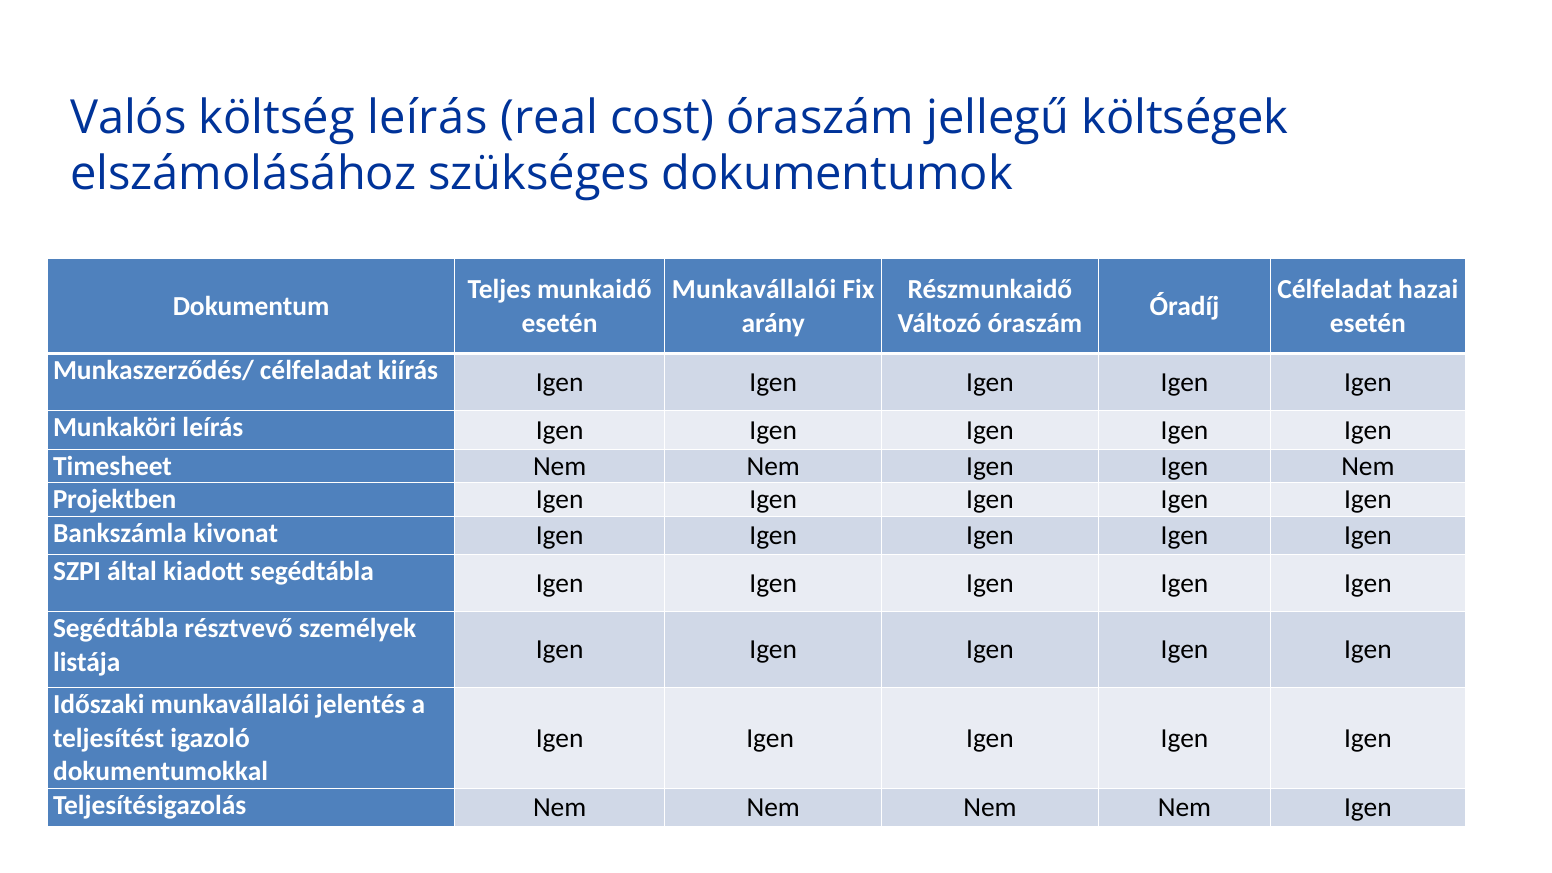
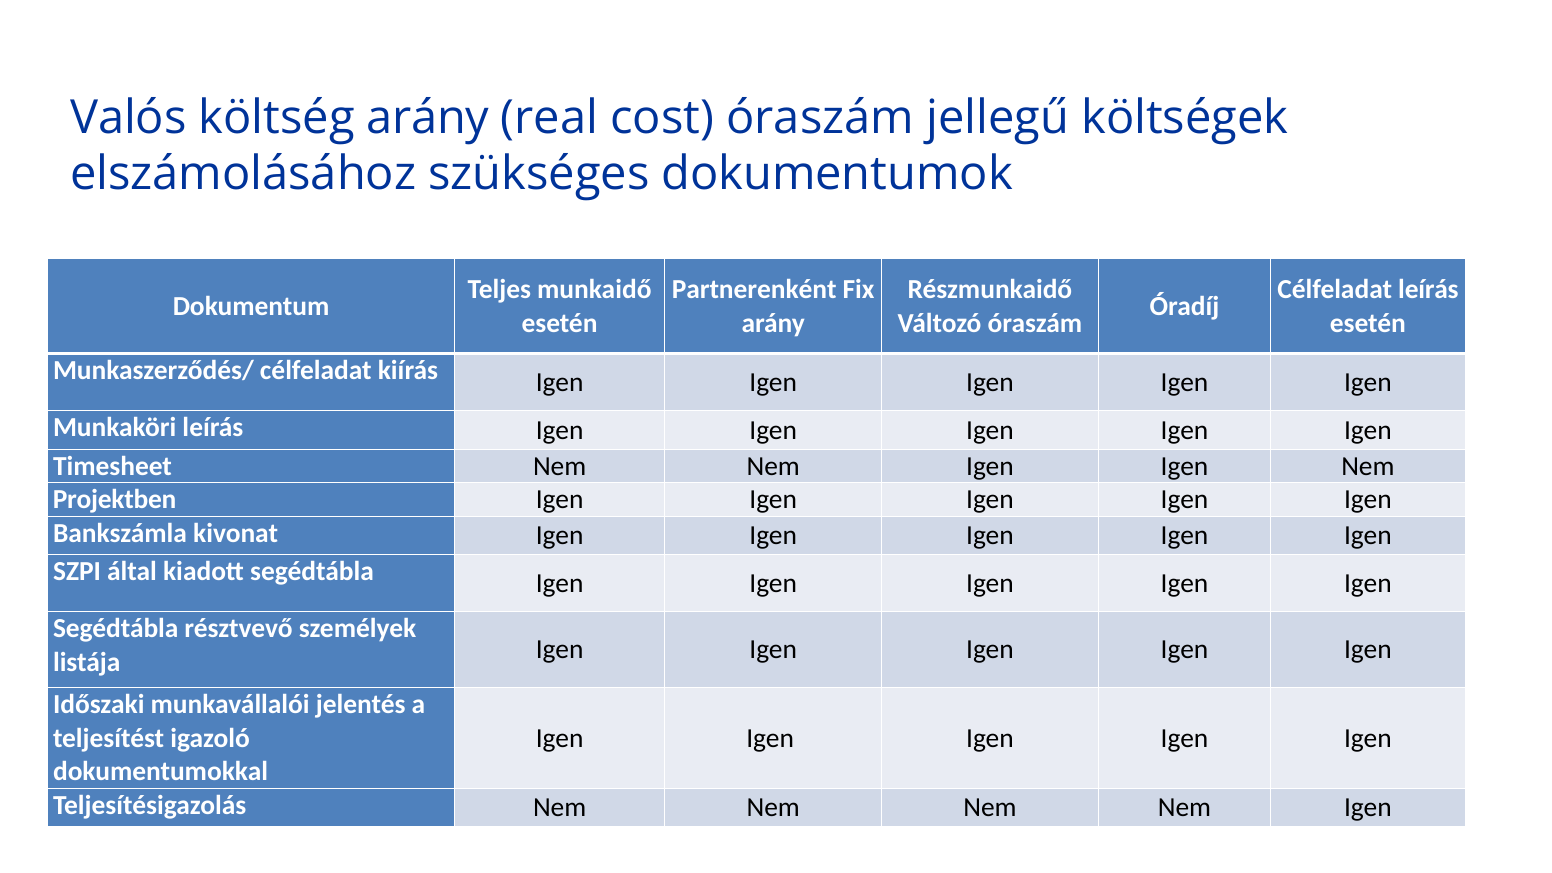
költség leírás: leírás -> arány
Munkavállalói at (754, 290): Munkavállalói -> Partnerenként
Célfeladat hazai: hazai -> leírás
